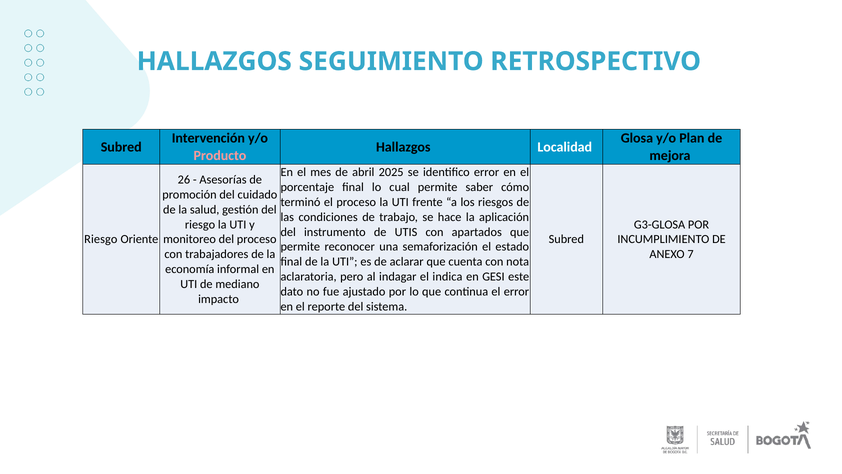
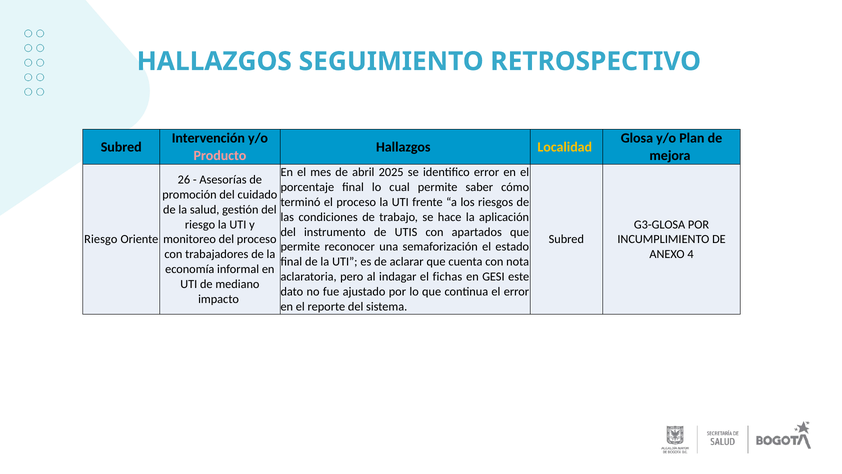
Localidad colour: white -> yellow
7: 7 -> 4
indica: indica -> fichas
